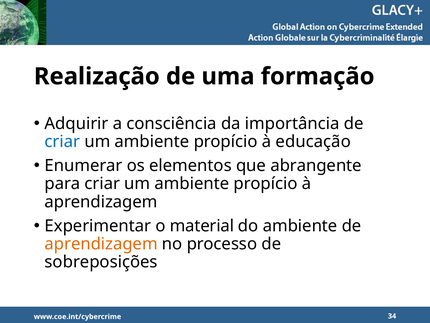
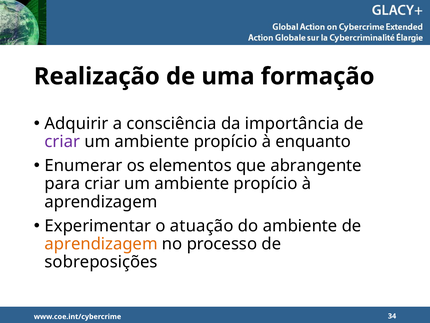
criar at (62, 141) colour: blue -> purple
educação: educação -> enquanto
material: material -> atuação
